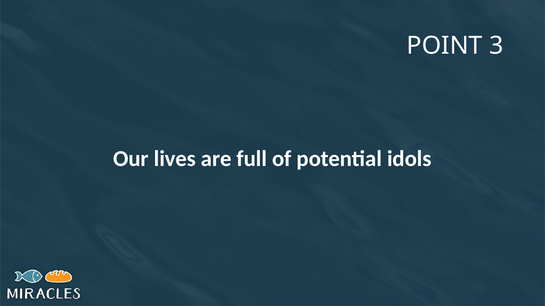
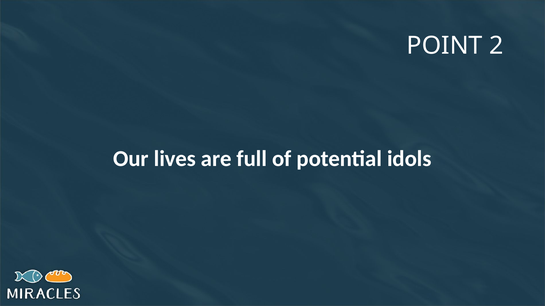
3: 3 -> 2
